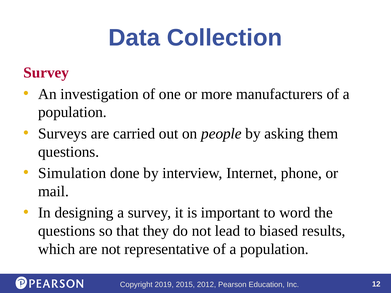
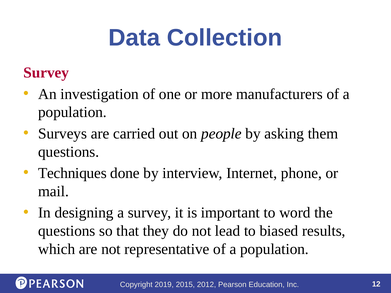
Simulation: Simulation -> Techniques
